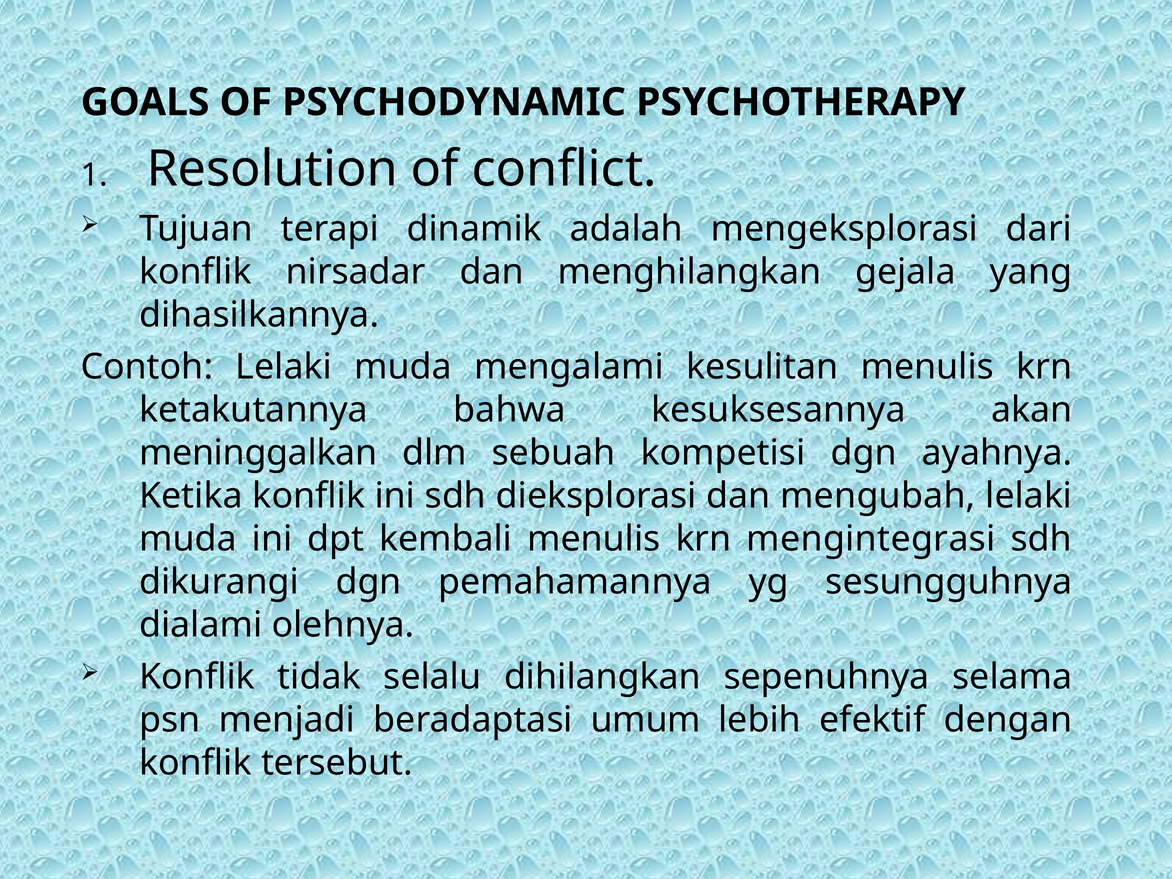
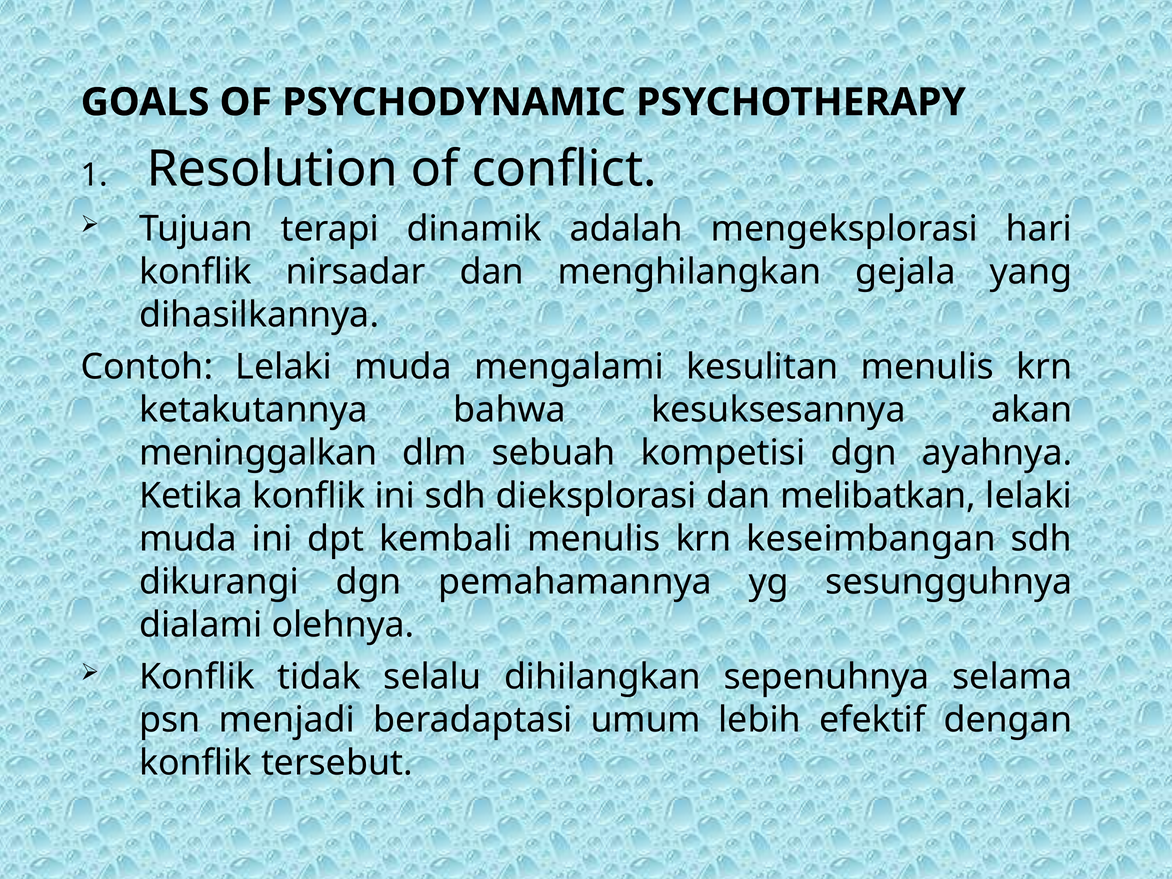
dari: dari -> hari
mengubah: mengubah -> melibatkan
mengintegrasi: mengintegrasi -> keseimbangan
